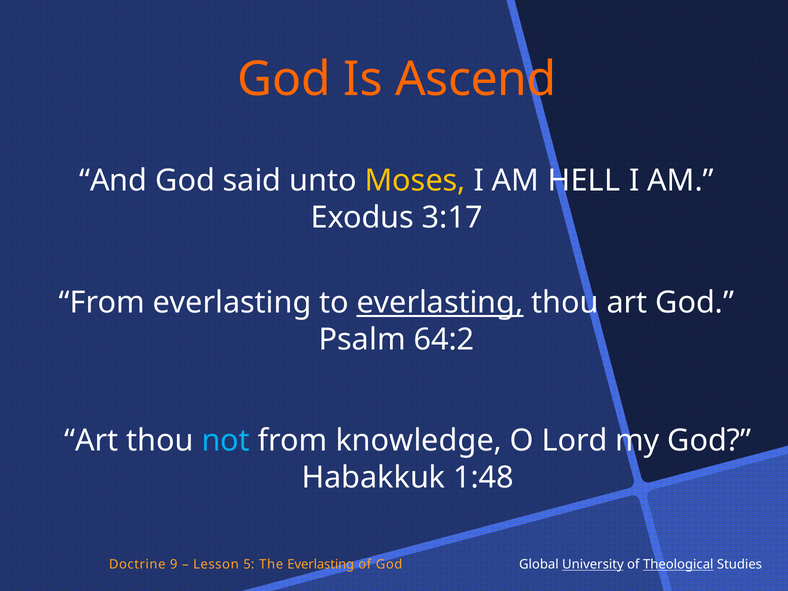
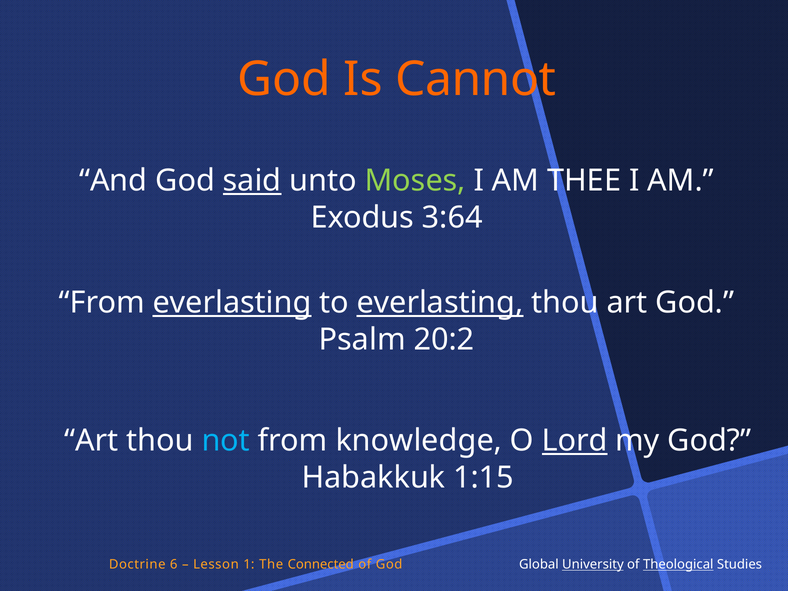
Ascend: Ascend -> Cannot
said underline: none -> present
Moses colour: yellow -> light green
HELL: HELL -> THEE
3:17: 3:17 -> 3:64
everlasting at (232, 303) underline: none -> present
64:2: 64:2 -> 20:2
Lord underline: none -> present
1:48: 1:48 -> 1:15
9: 9 -> 6
5: 5 -> 1
The Everlasting: Everlasting -> Connected
